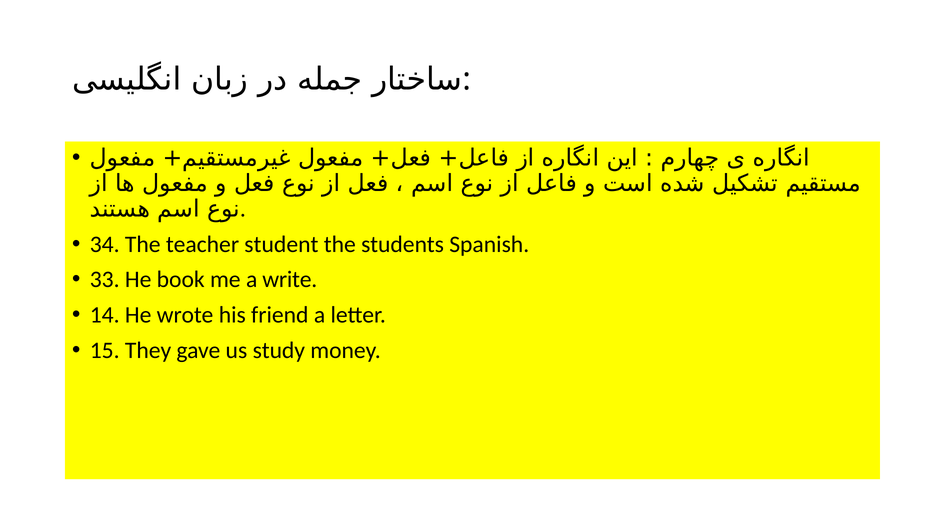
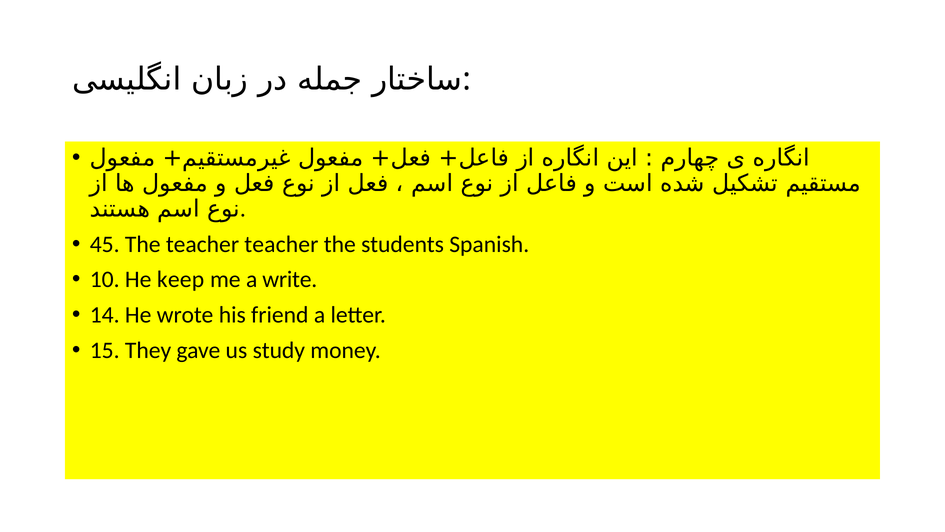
34: 34 -> 45
teacher student: student -> teacher
33: 33 -> 10
book: book -> keep
